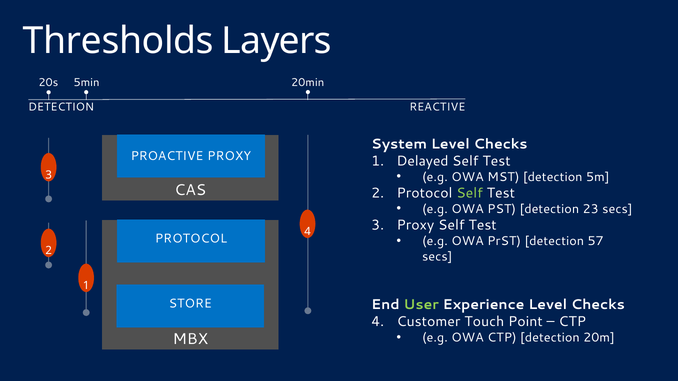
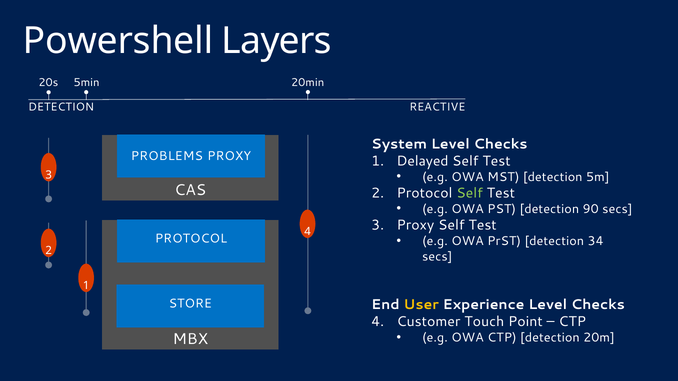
Thresholds: Thresholds -> Powershell
PROACTIVE: PROACTIVE -> PROBLEMS
23: 23 -> 90
57: 57 -> 34
User colour: light green -> yellow
